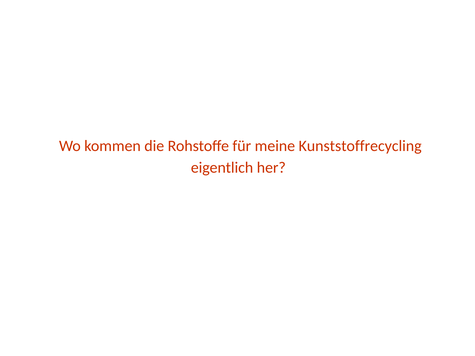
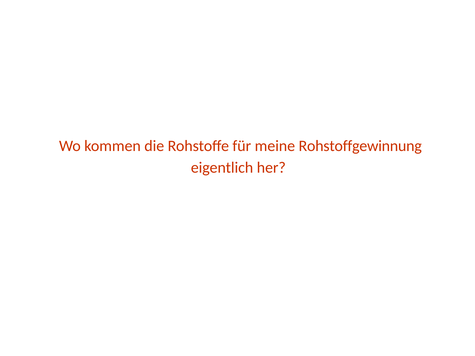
Kunststoffrecycling: Kunststoffrecycling -> Rohstoffgewinnung
